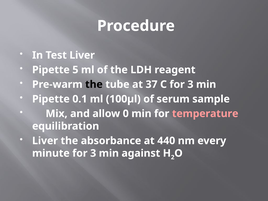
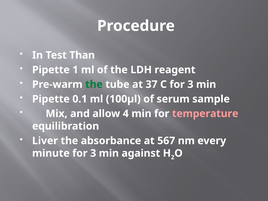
Test Liver: Liver -> Than
5: 5 -> 1
the at (94, 84) colour: black -> green
0: 0 -> 4
440: 440 -> 567
